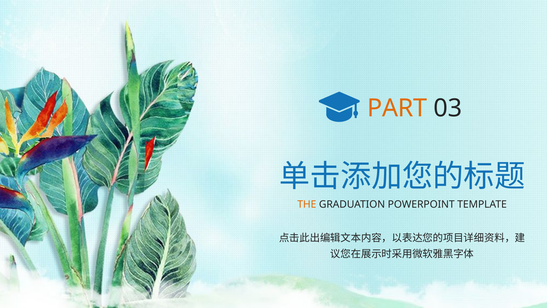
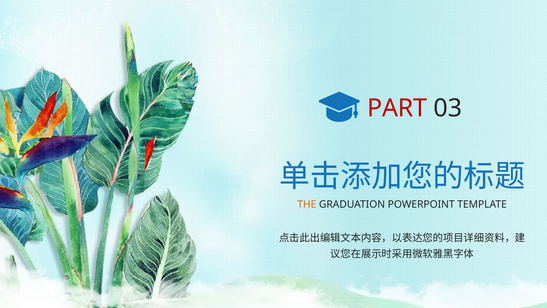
PART colour: orange -> red
